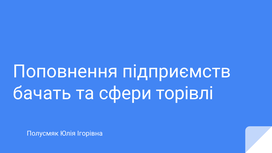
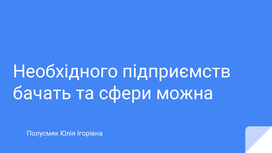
Поповнення: Поповнення -> Необхідного
торівлі: торівлі -> можна
